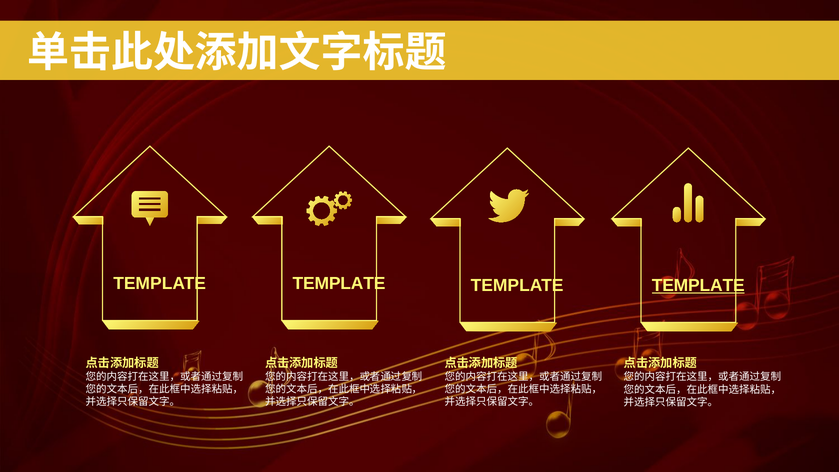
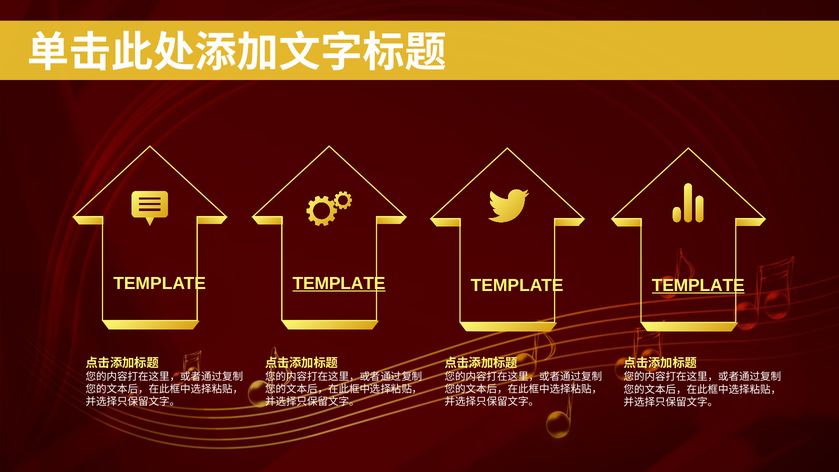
TEMPLATE at (339, 284) underline: none -> present
